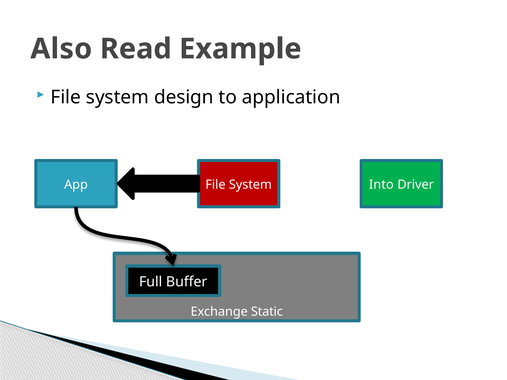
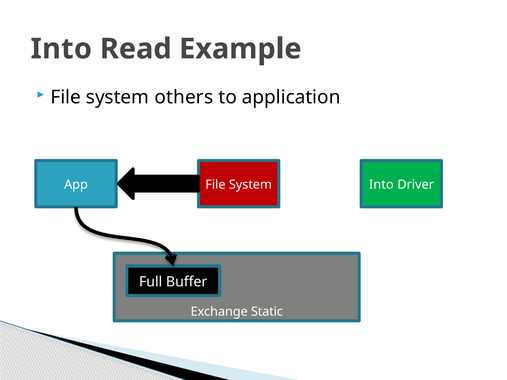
Also at (61, 49): Also -> Into
design: design -> others
